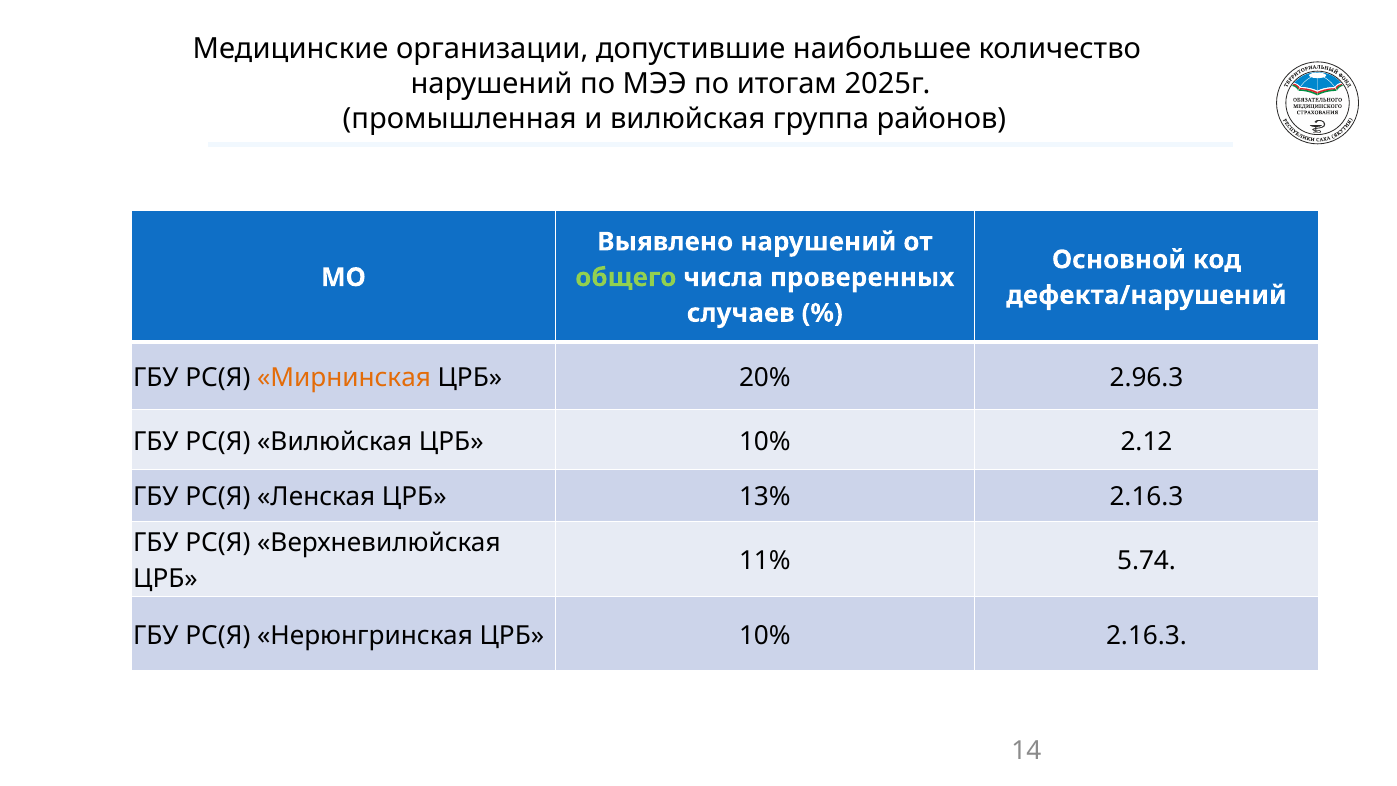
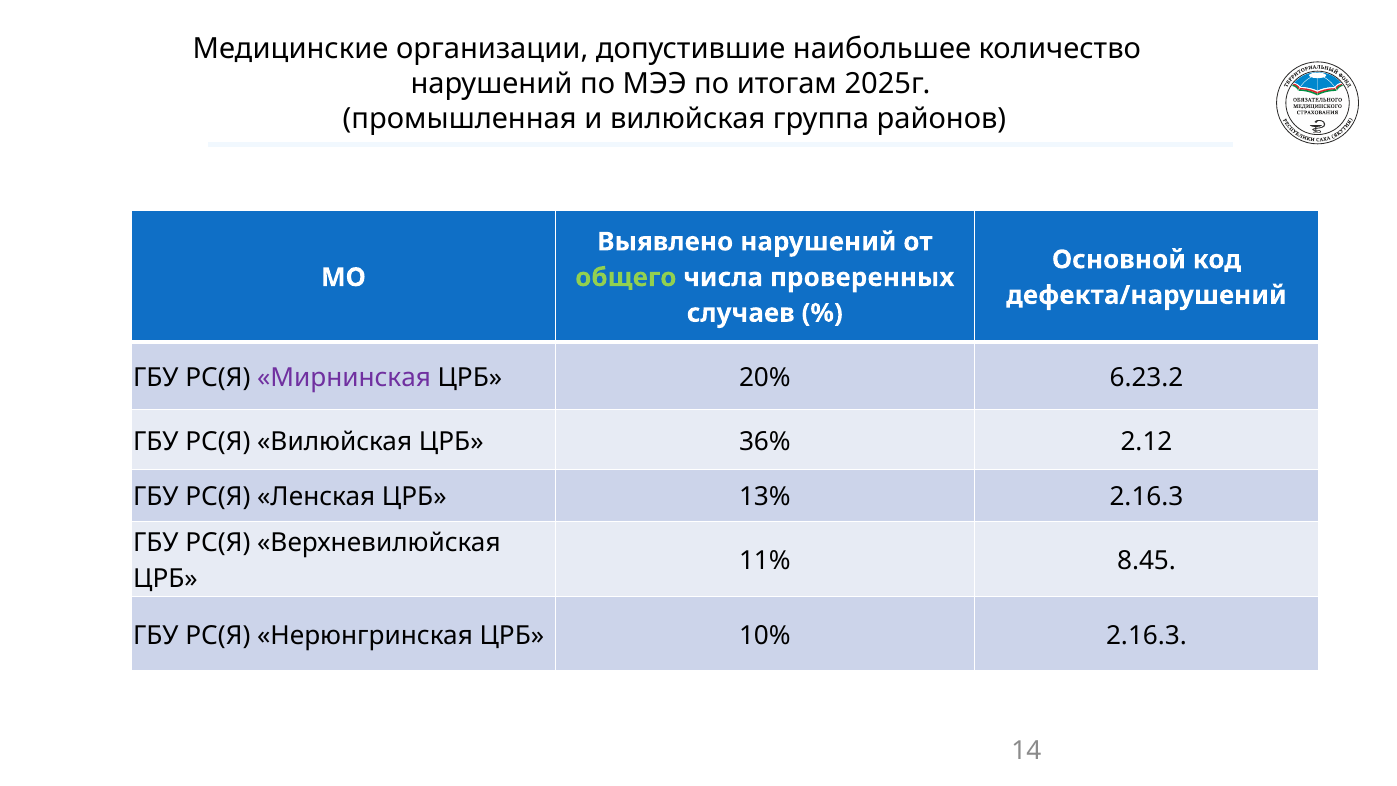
Мирнинская colour: orange -> purple
2.96.3: 2.96.3 -> 6.23.2
Вилюйская ЦРБ 10%: 10% -> 36%
5.74: 5.74 -> 8.45
